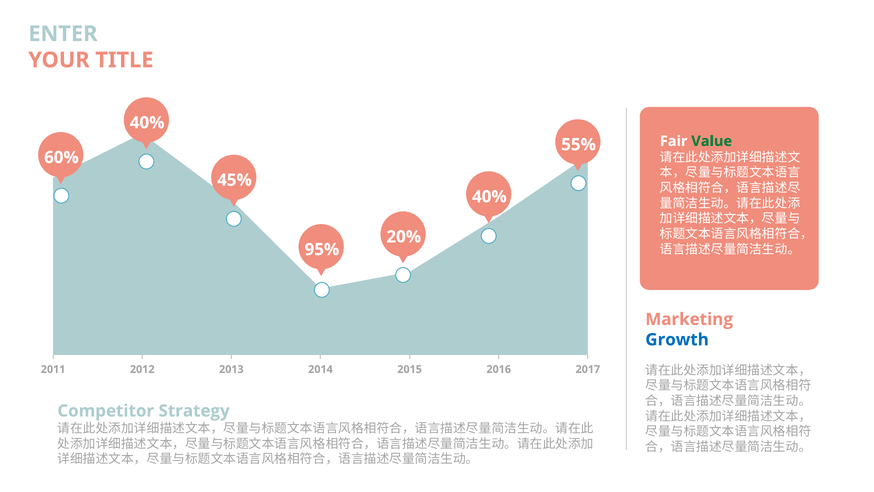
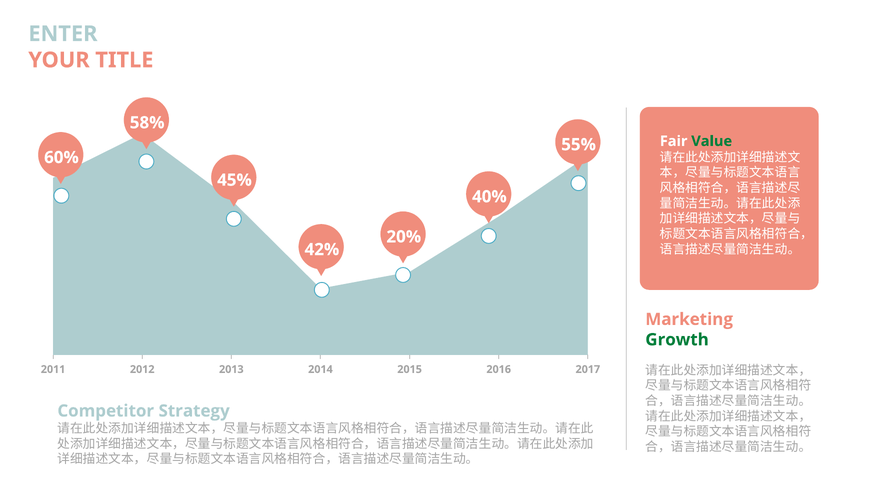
40% at (147, 123): 40% -> 58%
95%: 95% -> 42%
Growth colour: blue -> green
